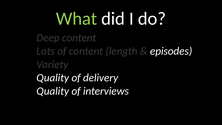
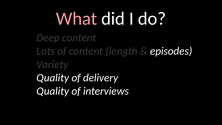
What colour: light green -> pink
